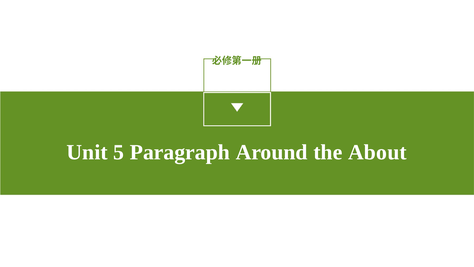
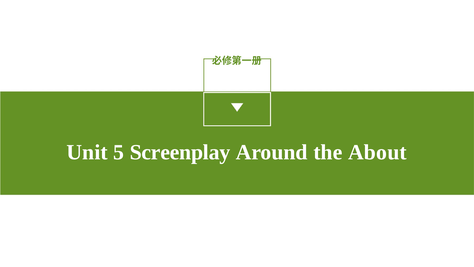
Paragraph: Paragraph -> Screenplay
